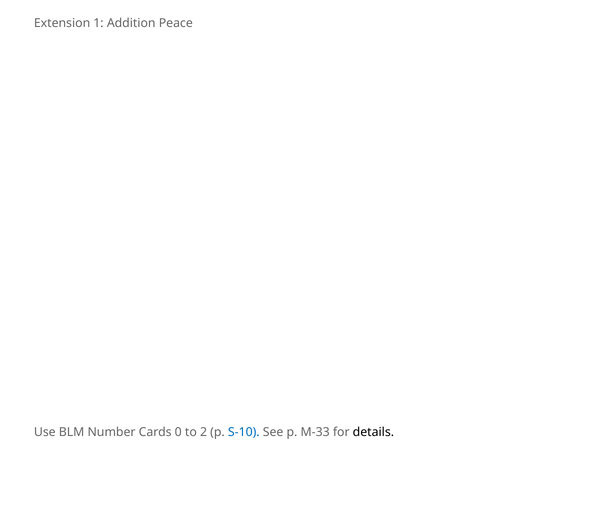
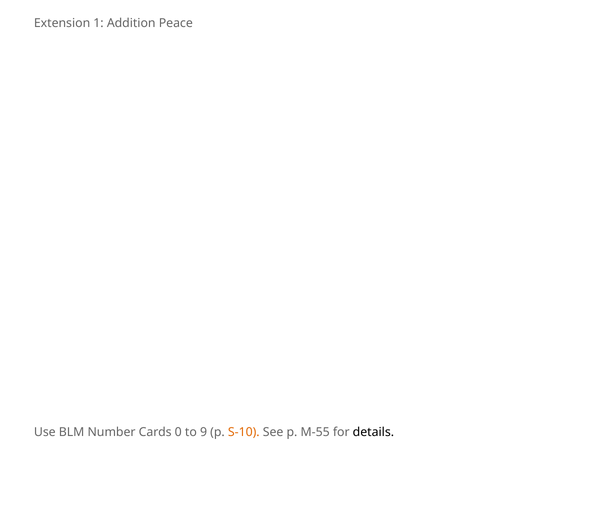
2: 2 -> 9
S-10 colour: blue -> orange
M-33: M-33 -> M-55
